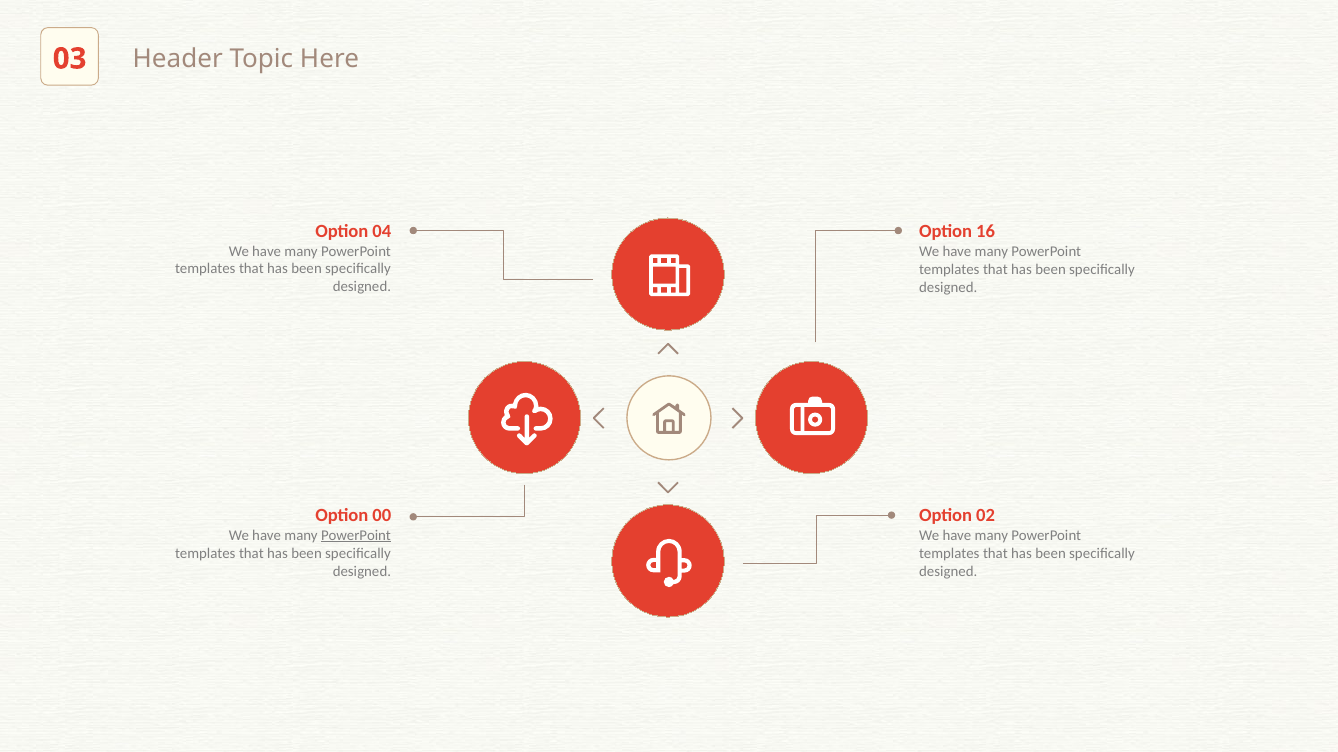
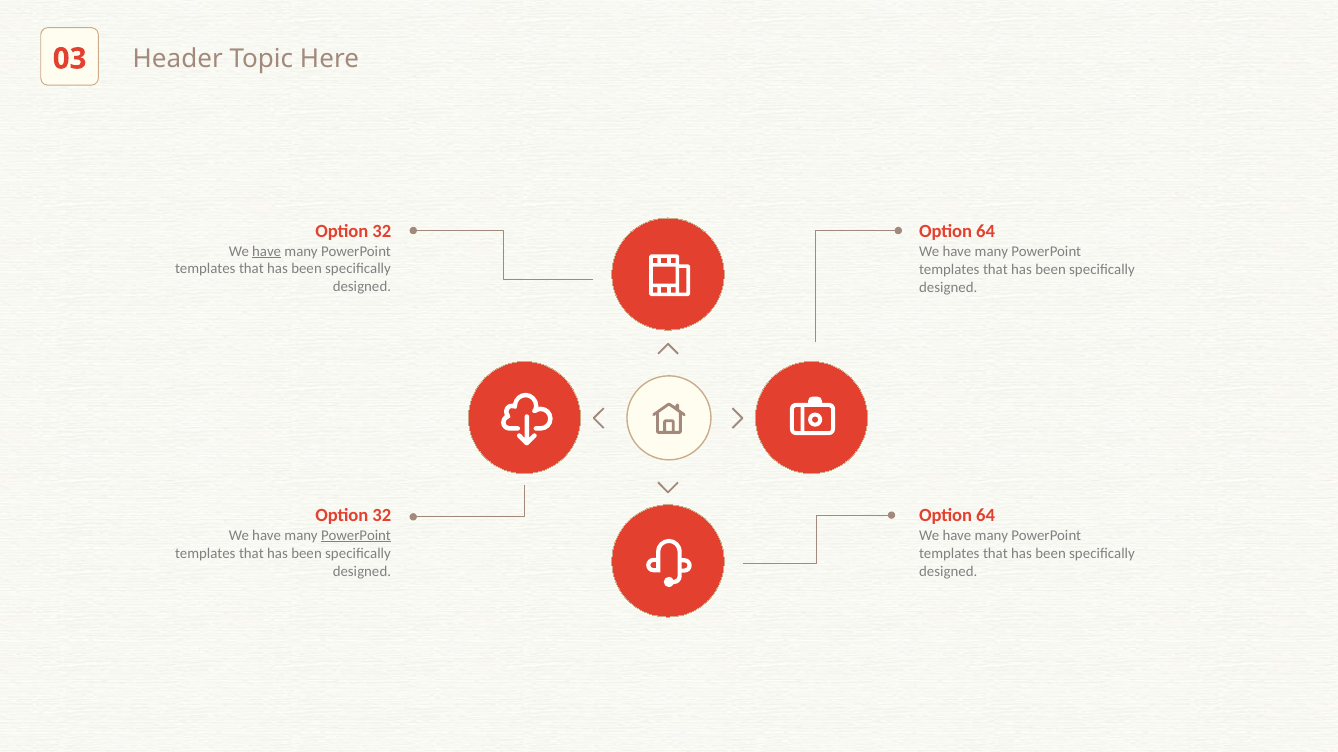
04 at (382, 231): 04 -> 32
16 at (986, 232): 16 -> 64
have at (267, 251) underline: none -> present
00 at (382, 516): 00 -> 32
02 at (986, 516): 02 -> 64
